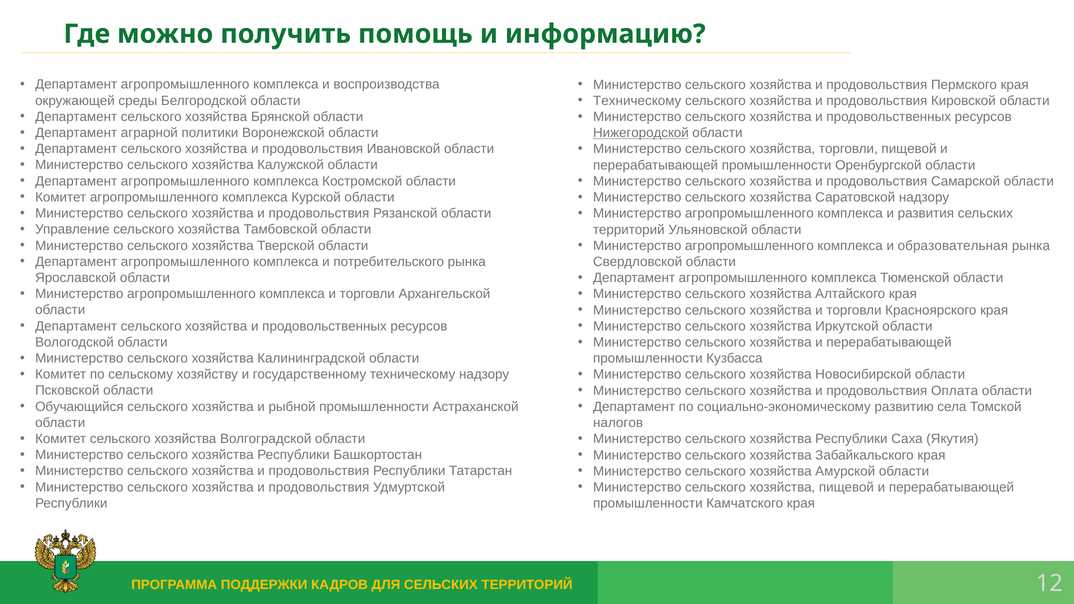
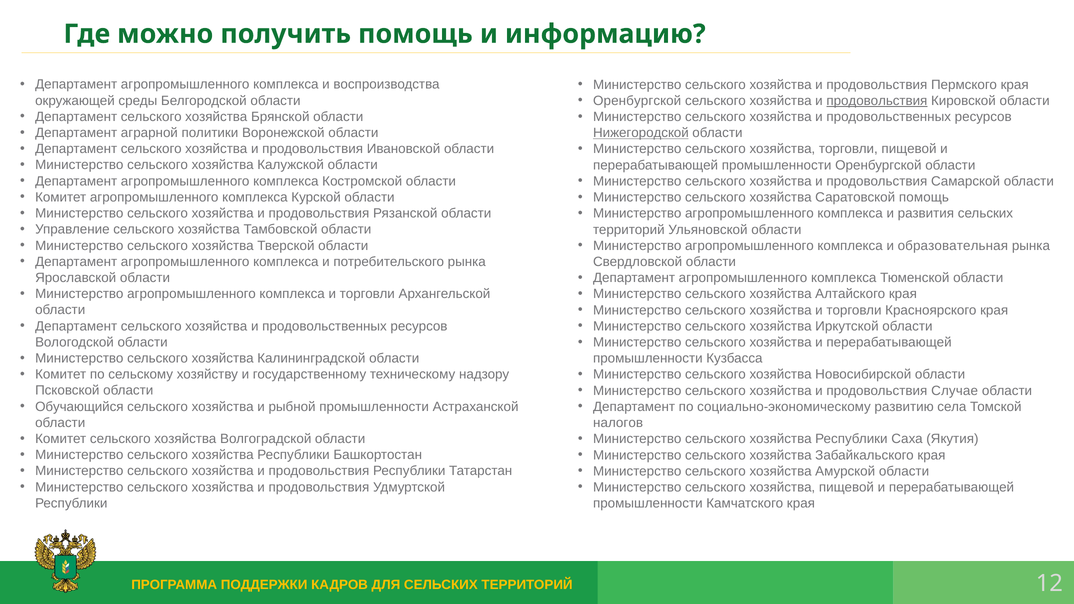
Техническому at (637, 101): Техническому -> Оренбургской
продовольствия at (877, 101) underline: none -> present
Саратовской надзору: надзору -> помощь
Оплата: Оплата -> Случае
